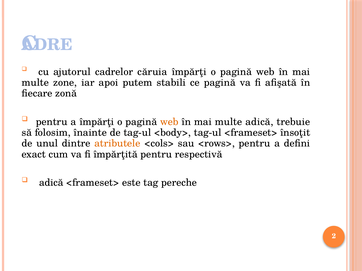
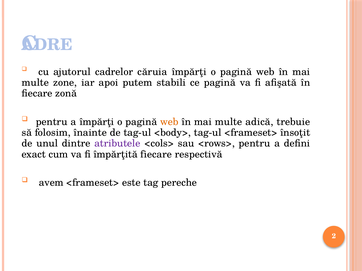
atributele colour: orange -> purple
împărţită pentru: pentru -> fiecare
adică at (51, 183): adică -> avem
